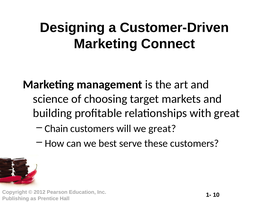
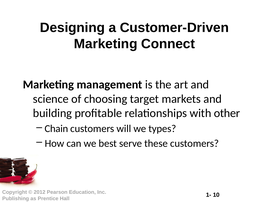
with great: great -> other
we great: great -> types
